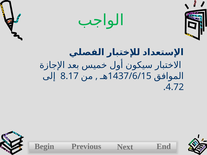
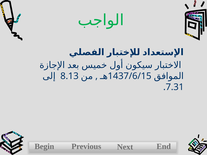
8.17: 8.17 -> 8.13
4.72: 4.72 -> 7.31
